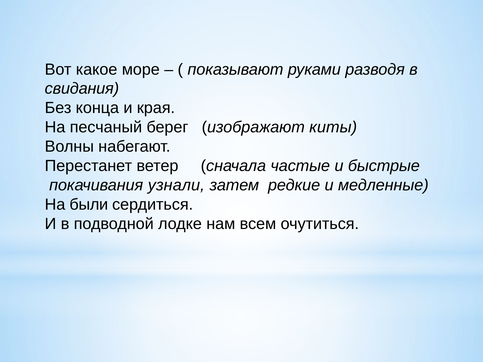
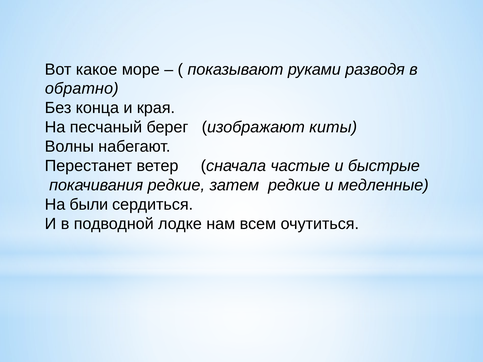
свидания: свидания -> обратно
покачивания узнали: узнали -> редкие
